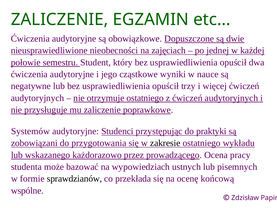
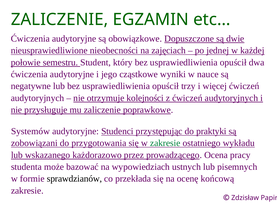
otrzymuje ostatniego: ostatniego -> kolejności
zakresie at (165, 143) colour: black -> green
wspólne at (27, 190): wspólne -> zakresie
